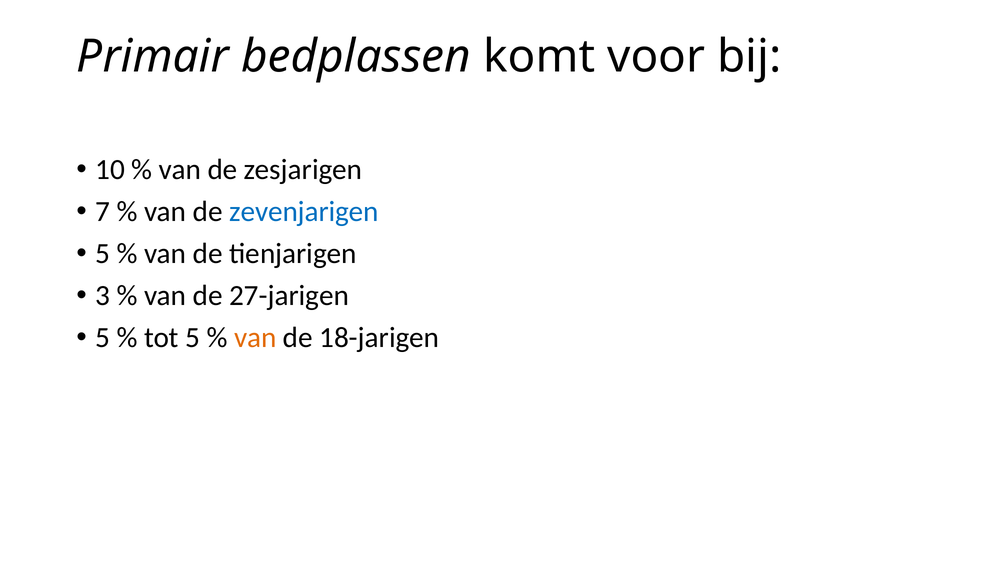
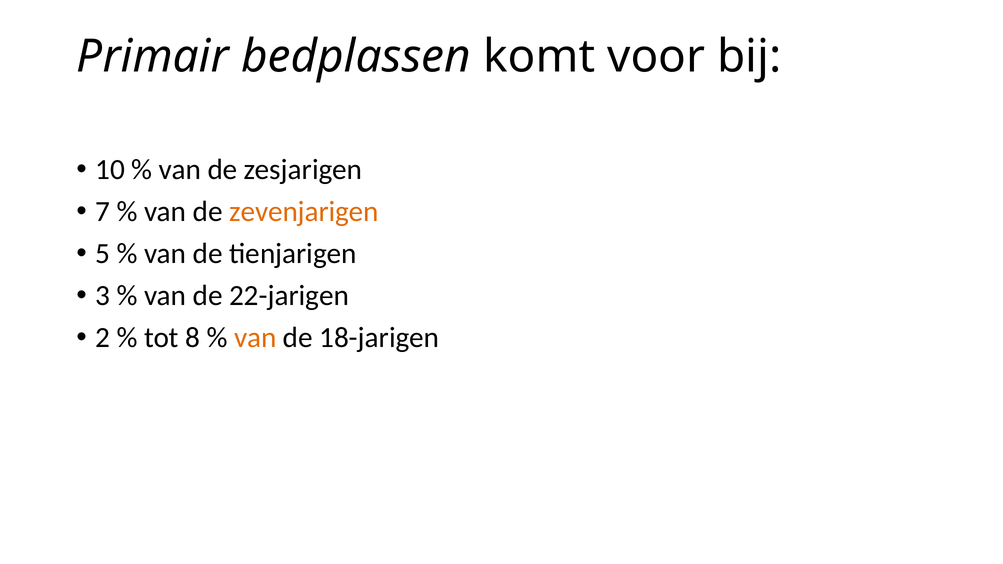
zevenjarigen colour: blue -> orange
27-jarigen: 27-jarigen -> 22-jarigen
5 at (103, 338): 5 -> 2
tot 5: 5 -> 8
